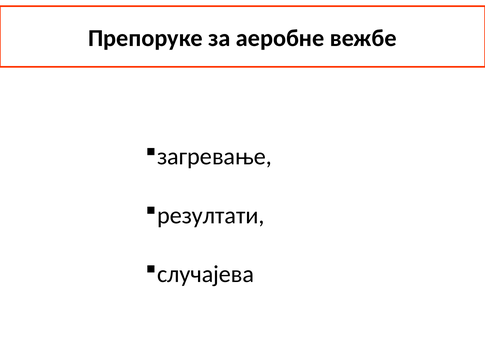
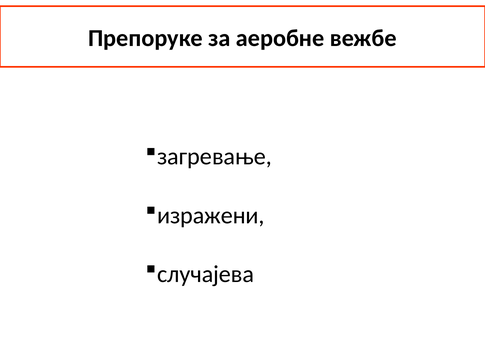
резултати: резултати -> изражени
